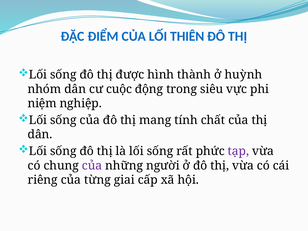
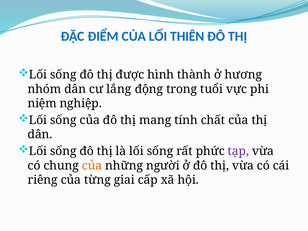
huỳnh: huỳnh -> hương
cuộc: cuộc -> lắng
siêu: siêu -> tuổi
của at (92, 166) colour: purple -> orange
